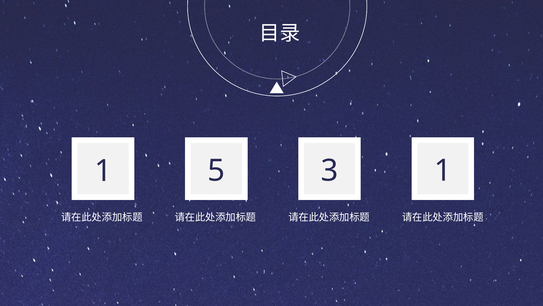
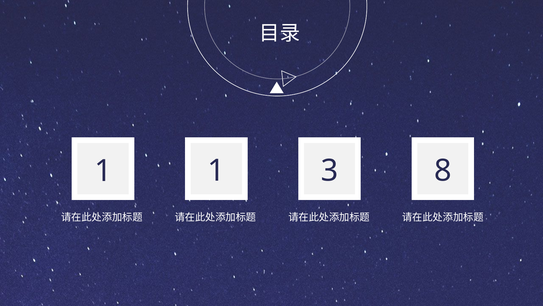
1 5: 5 -> 1
3 1: 1 -> 8
